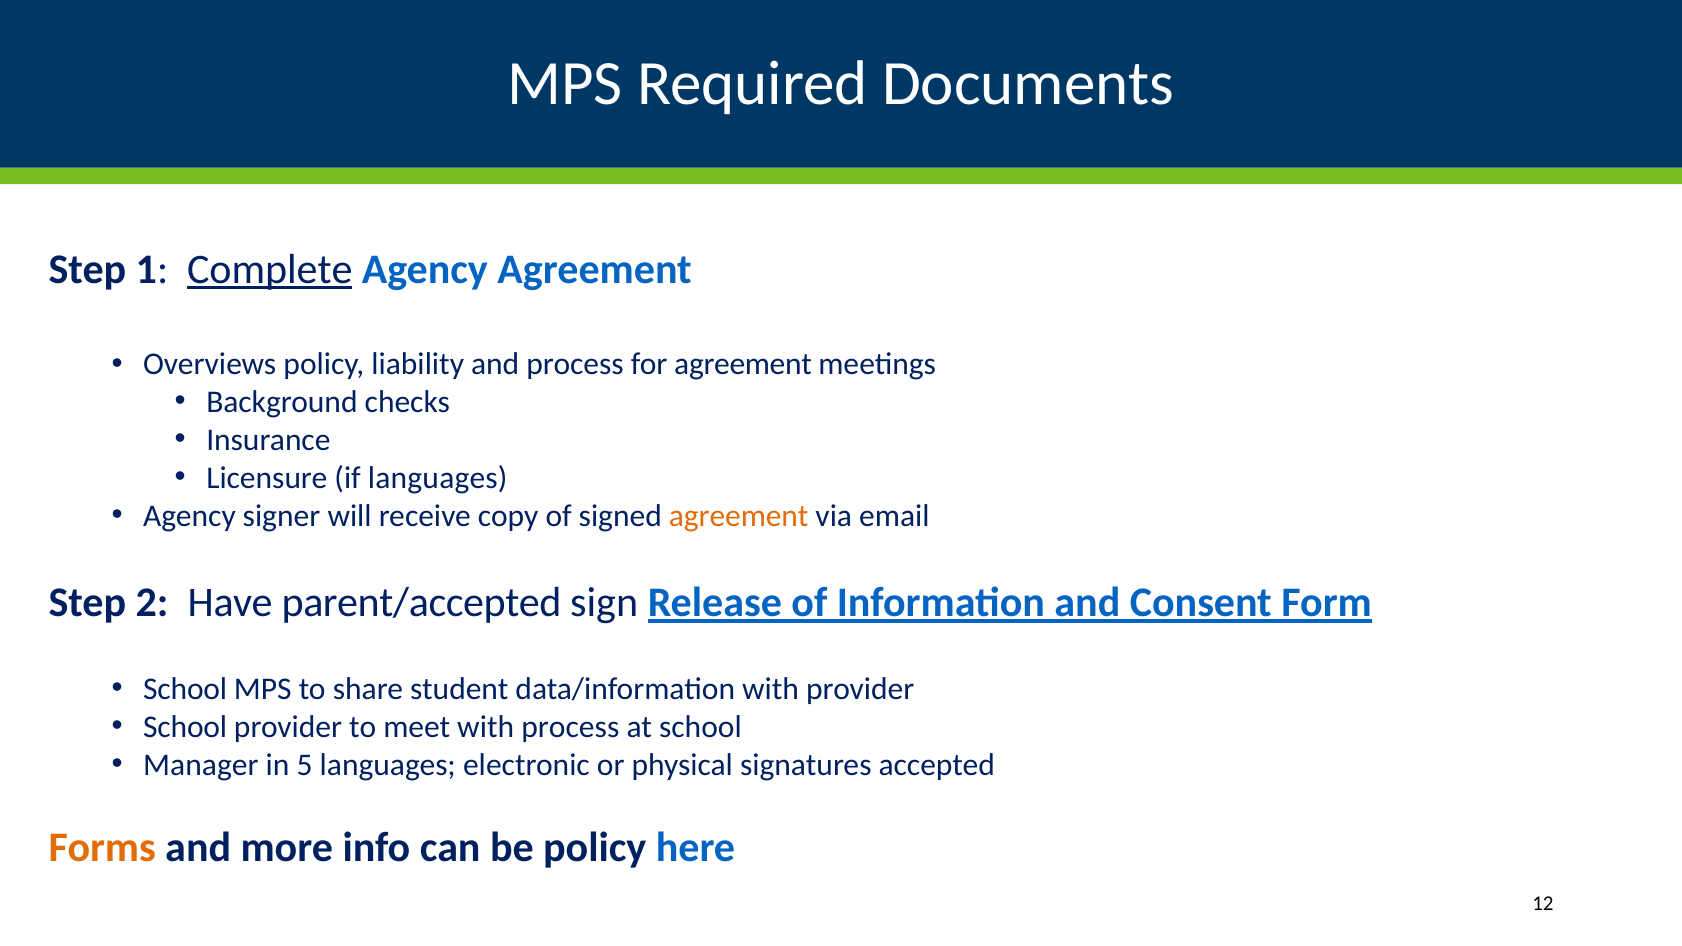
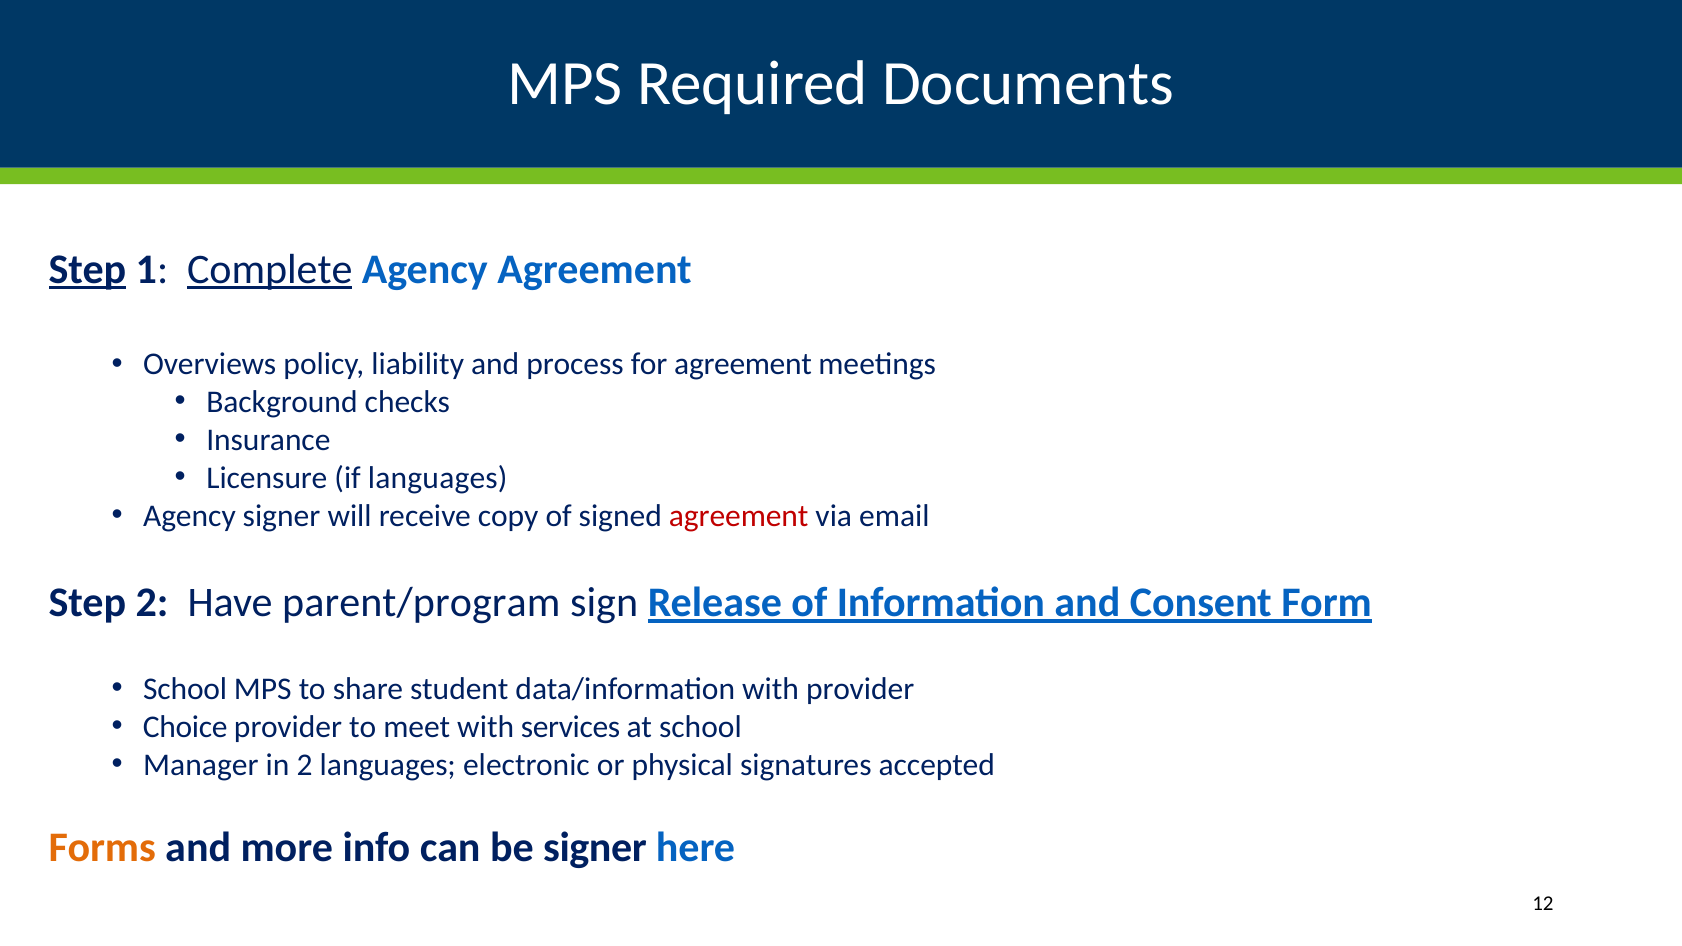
Step at (87, 270) underline: none -> present
agreement at (739, 516) colour: orange -> red
parent/accepted: parent/accepted -> parent/program
School at (185, 727): School -> Choice
with process: process -> services
in 5: 5 -> 2
be policy: policy -> signer
